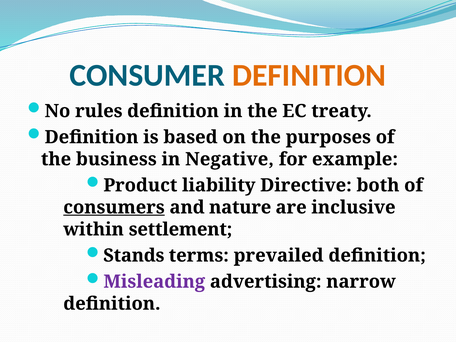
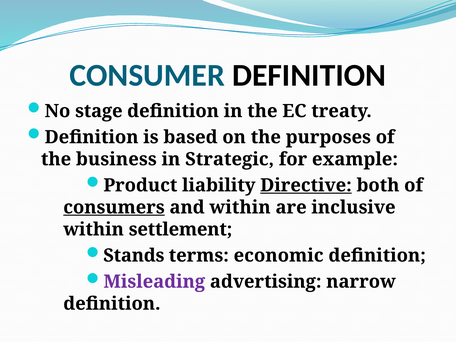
DEFINITION at (309, 75) colour: orange -> black
rules: rules -> stage
Negative: Negative -> Strategic
Directive underline: none -> present
and nature: nature -> within
prevailed: prevailed -> economic
